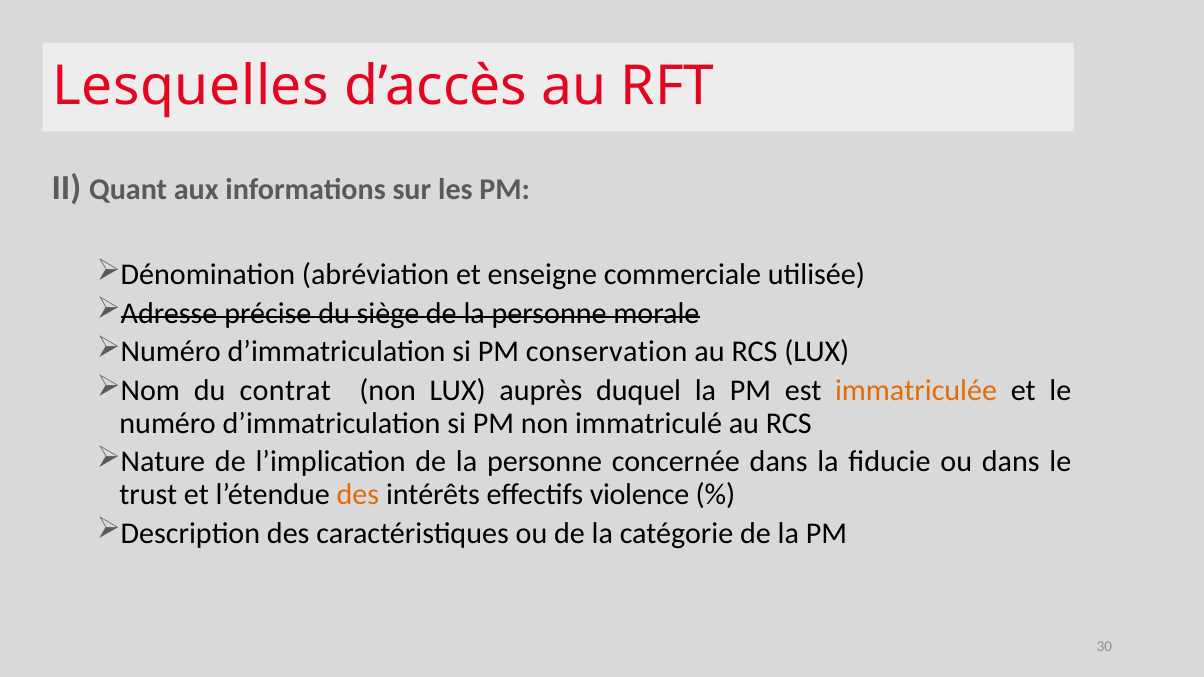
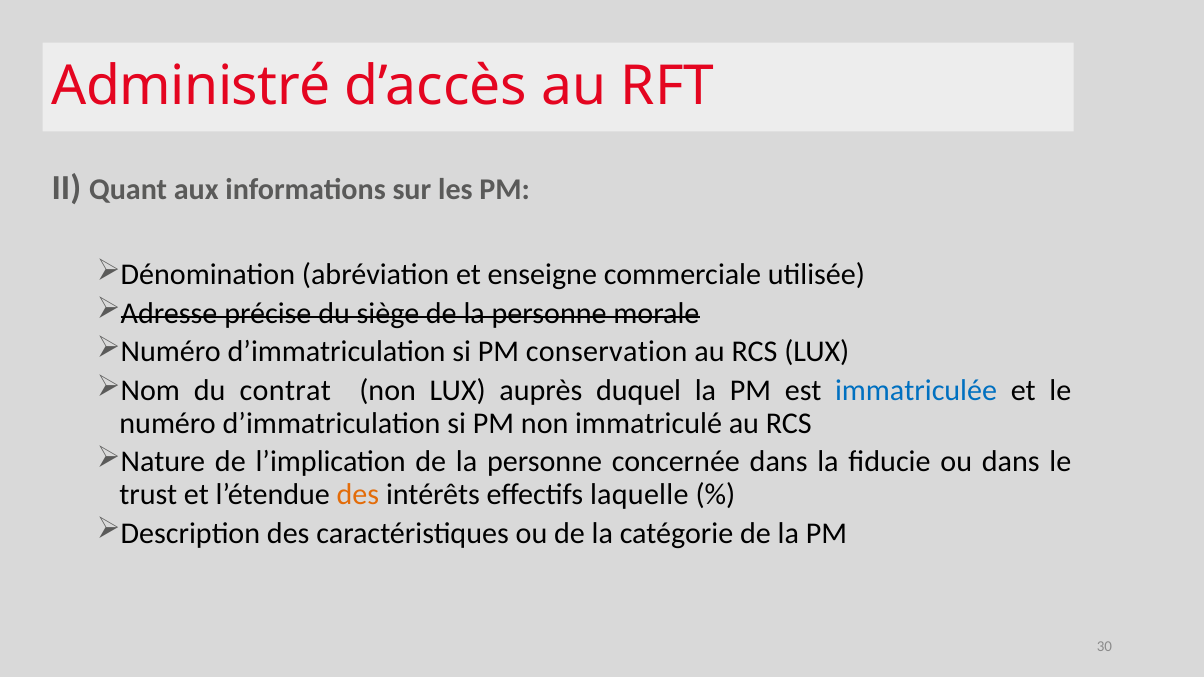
Lesquelles: Lesquelles -> Administré
immatriculée colour: orange -> blue
violence: violence -> laquelle
